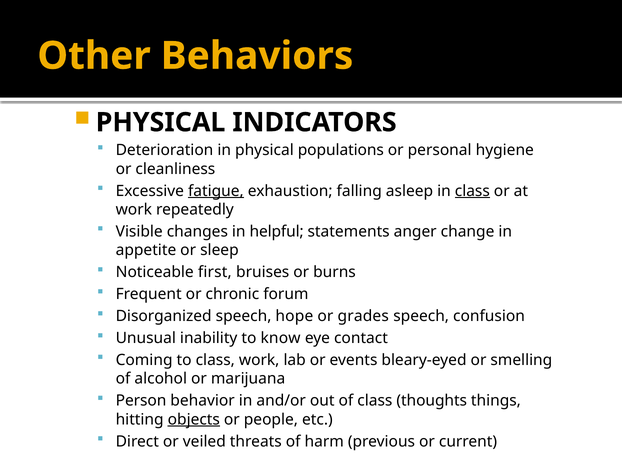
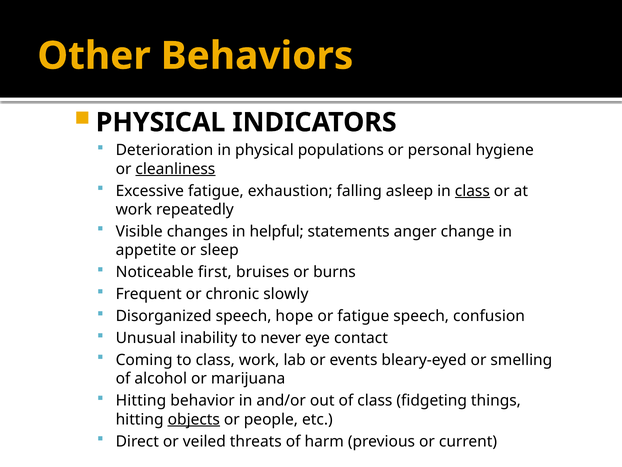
cleanliness underline: none -> present
fatigue at (216, 191) underline: present -> none
forum: forum -> slowly
or grades: grades -> fatigue
know: know -> never
Person at (141, 400): Person -> Hitting
thoughts: thoughts -> fidgeting
